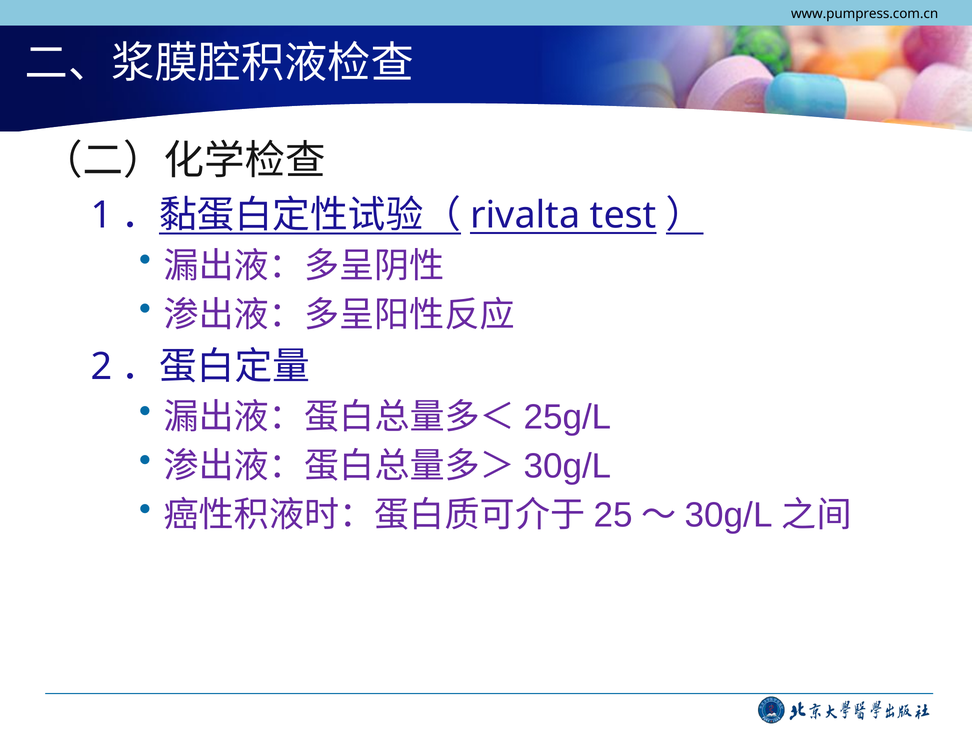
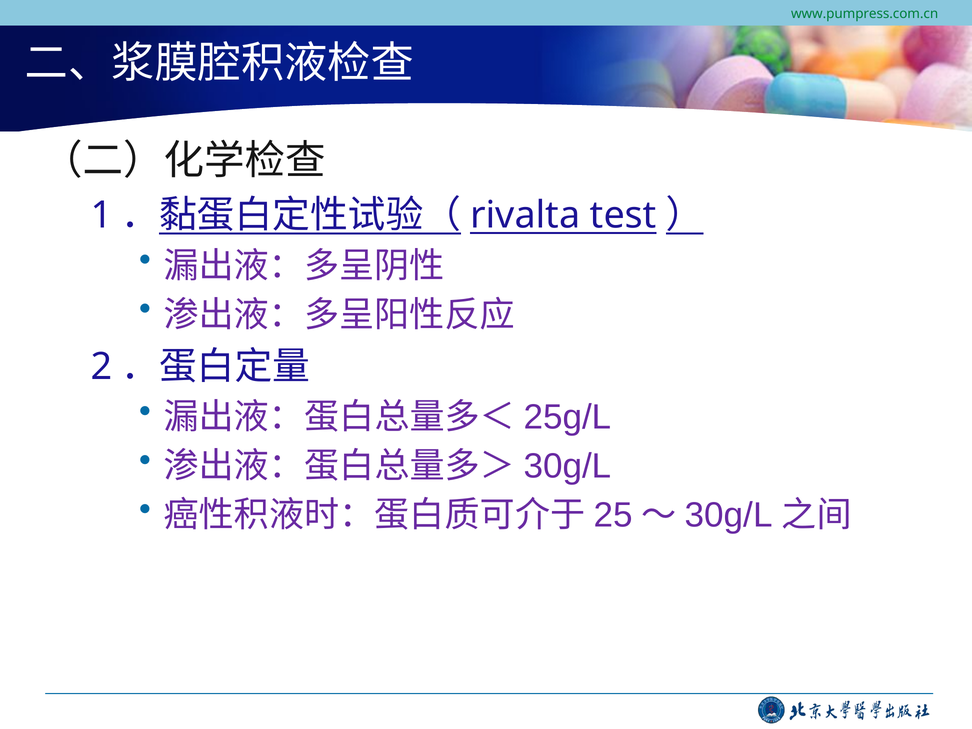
www.pumpress.com.cn colour: black -> green
